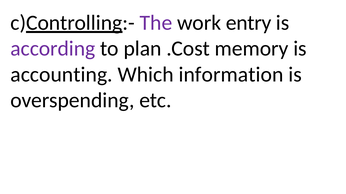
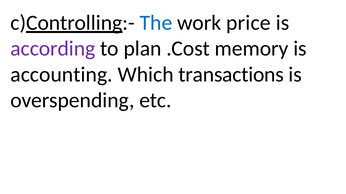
The colour: purple -> blue
entry: entry -> price
information: information -> transactions
